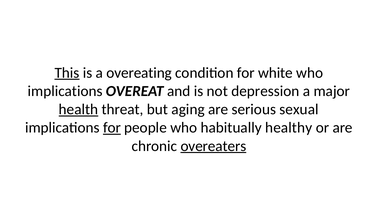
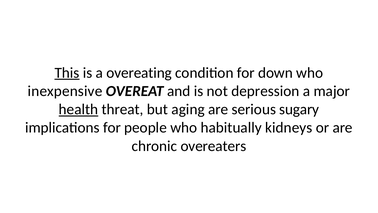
white: white -> down
implications at (65, 91): implications -> inexpensive
sexual: sexual -> sugary
for at (112, 127) underline: present -> none
healthy: healthy -> kidneys
overeaters underline: present -> none
